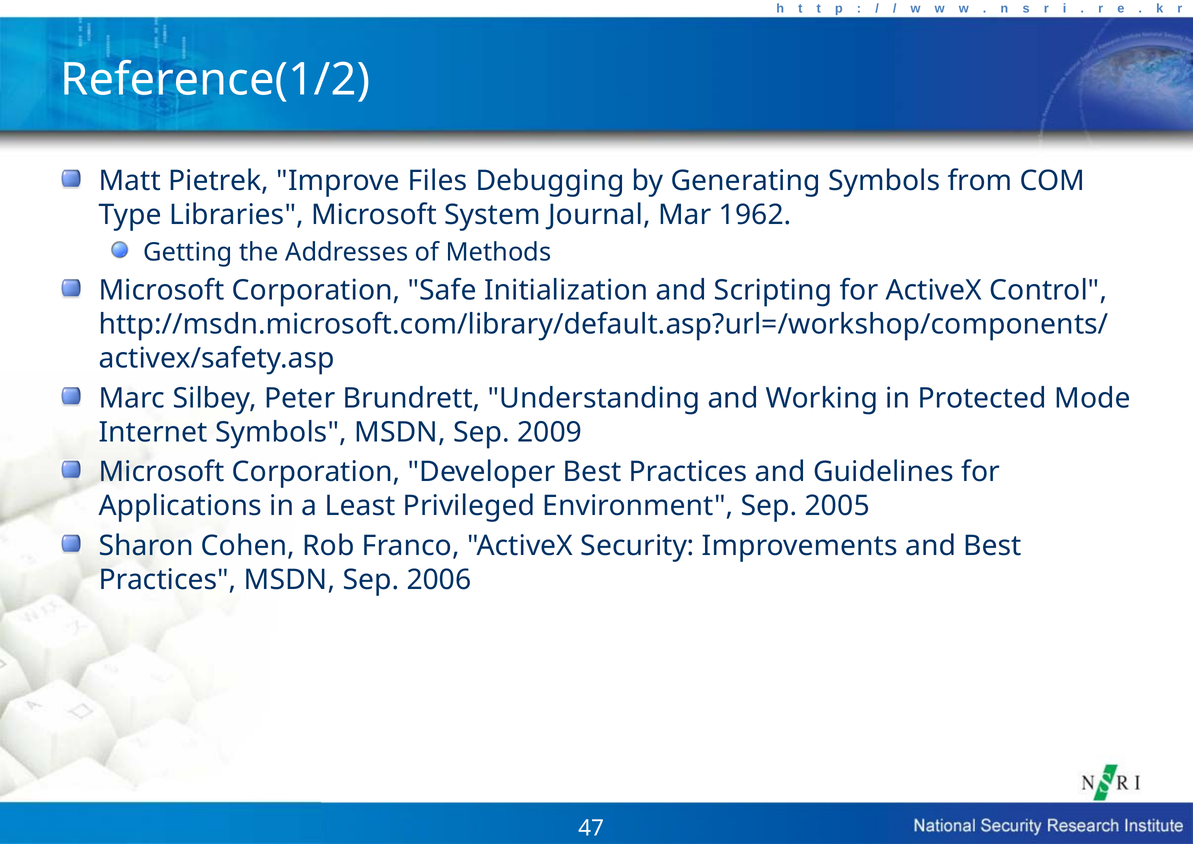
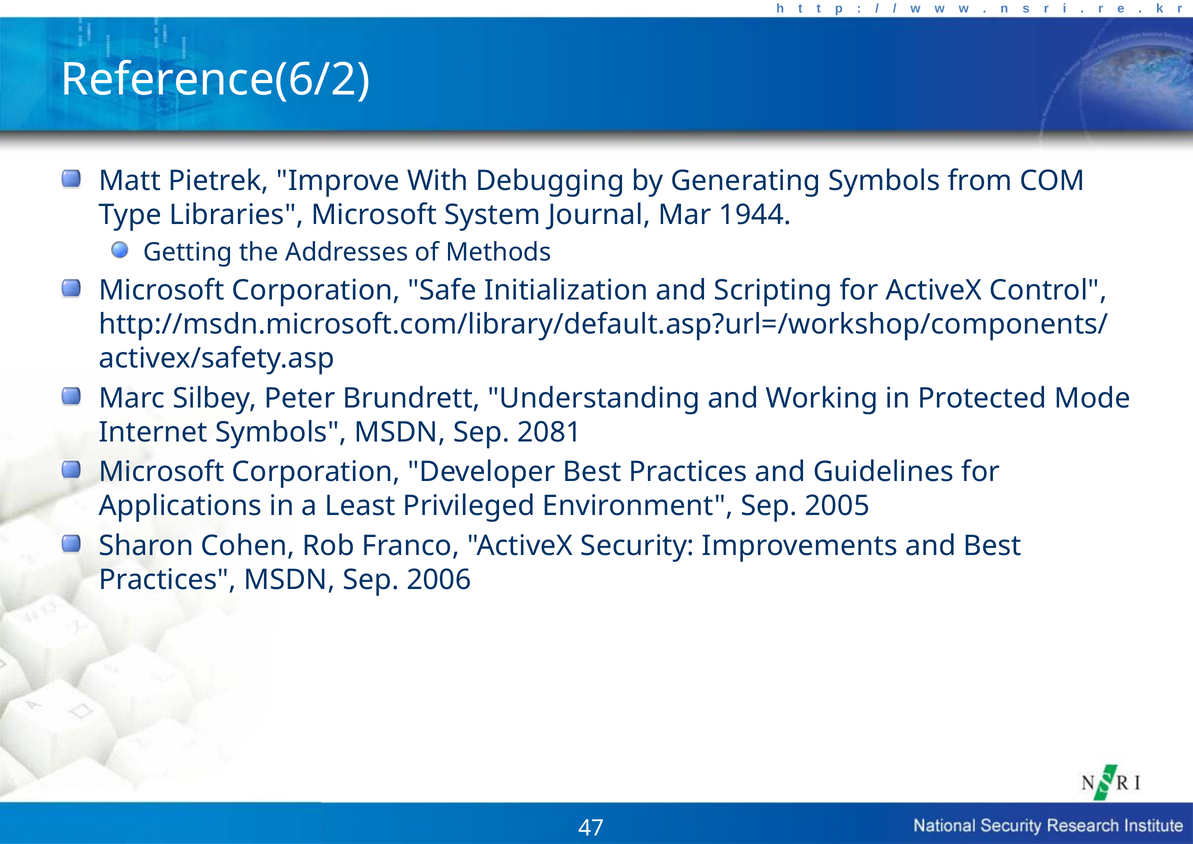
Reference(1/2: Reference(1/2 -> Reference(6/2
Files: Files -> With
1962: 1962 -> 1944
2009: 2009 -> 2081
